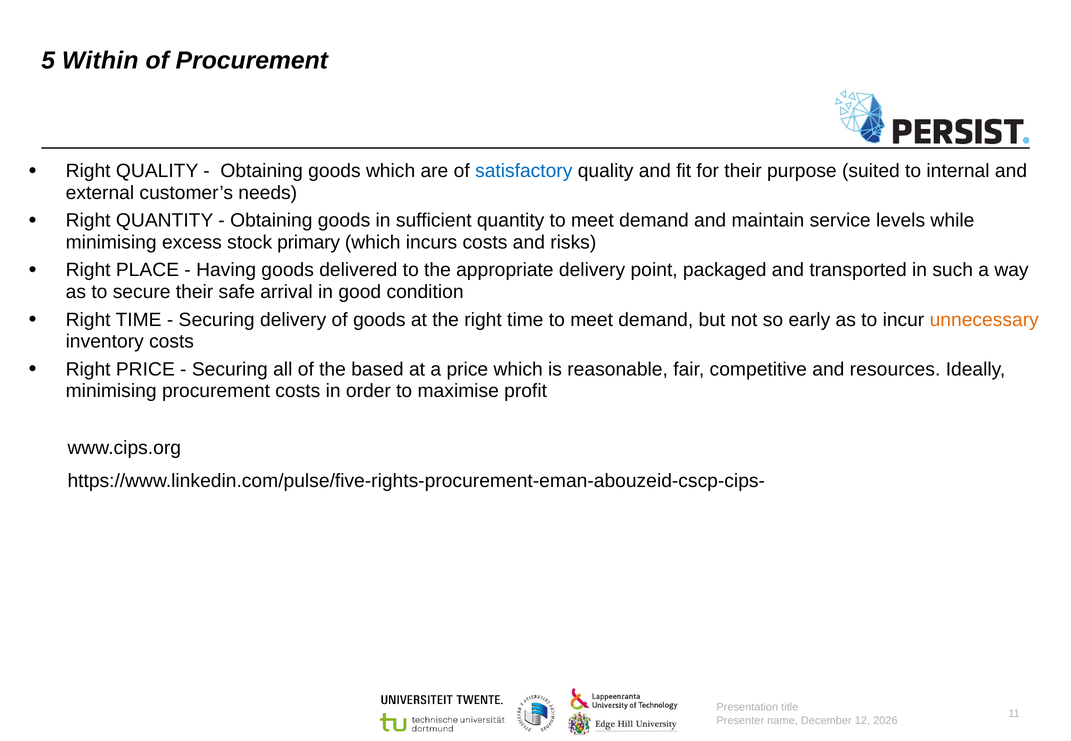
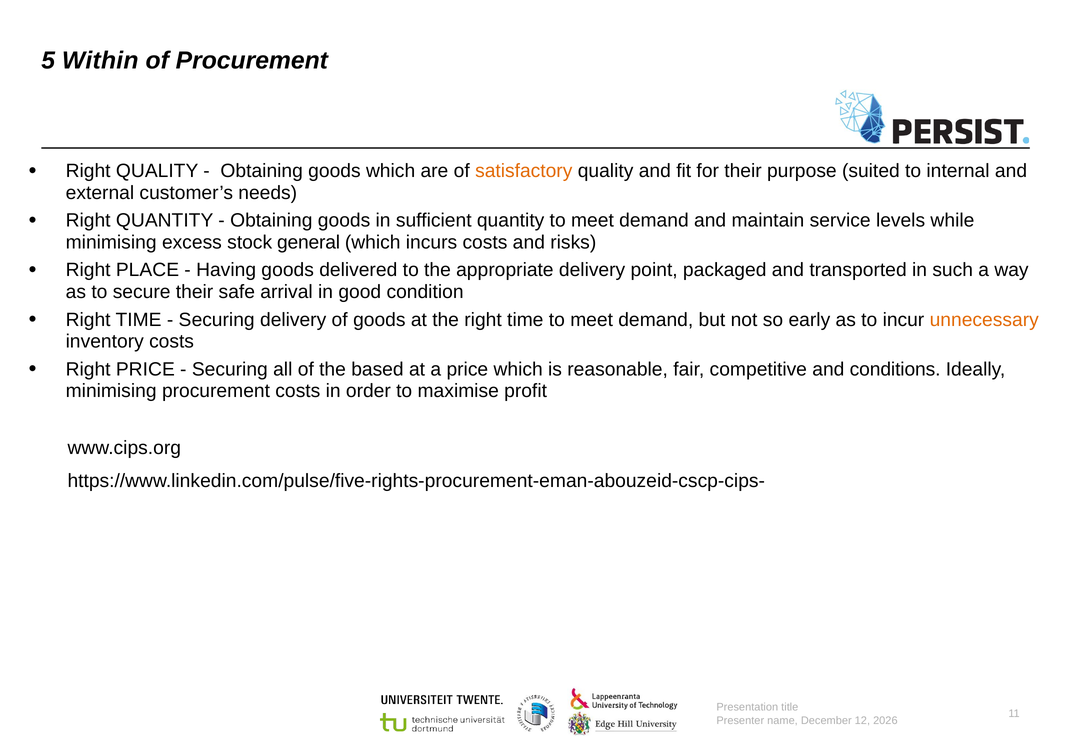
satisfactory colour: blue -> orange
primary: primary -> general
resources: resources -> conditions
